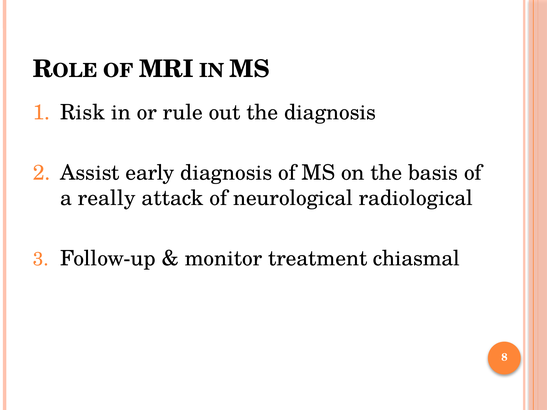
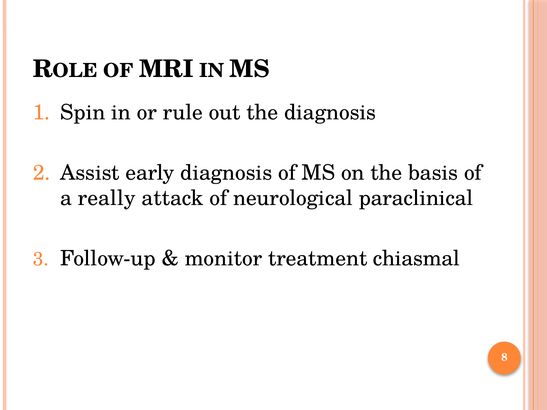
Risk: Risk -> Spin
radiological: radiological -> paraclinical
